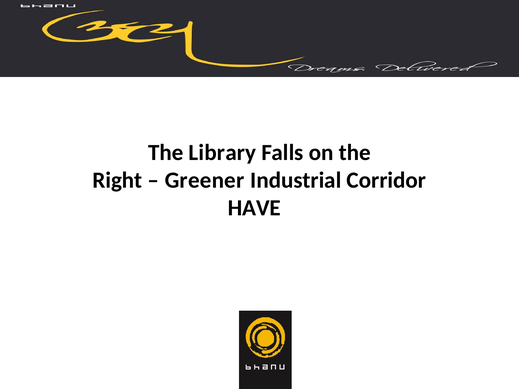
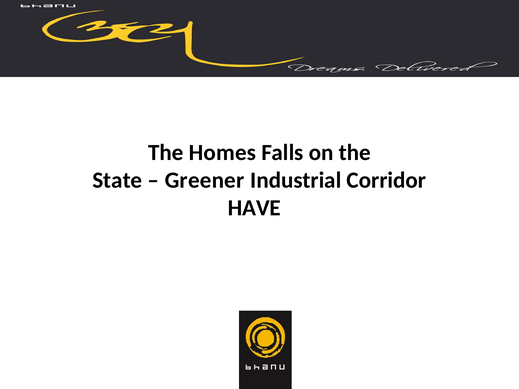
Library: Library -> Homes
Right: Right -> State
